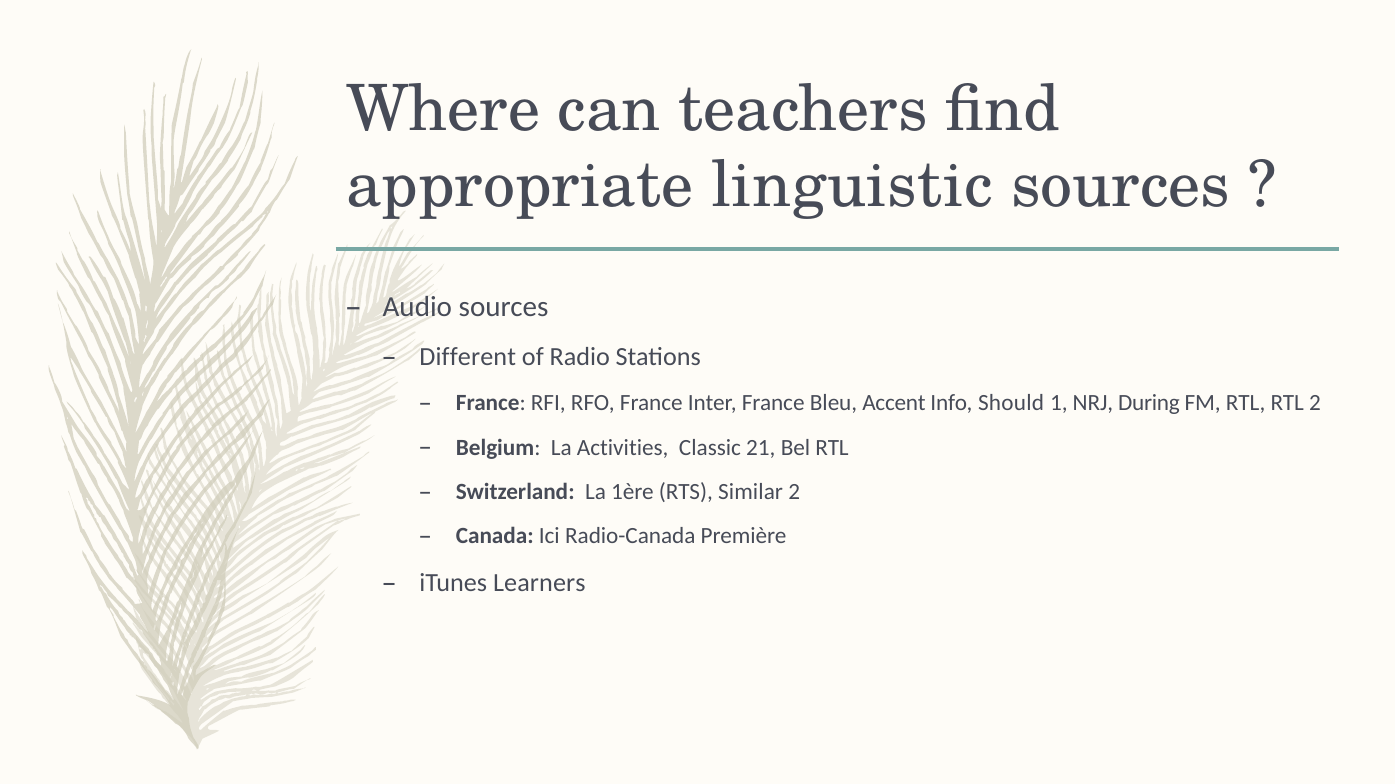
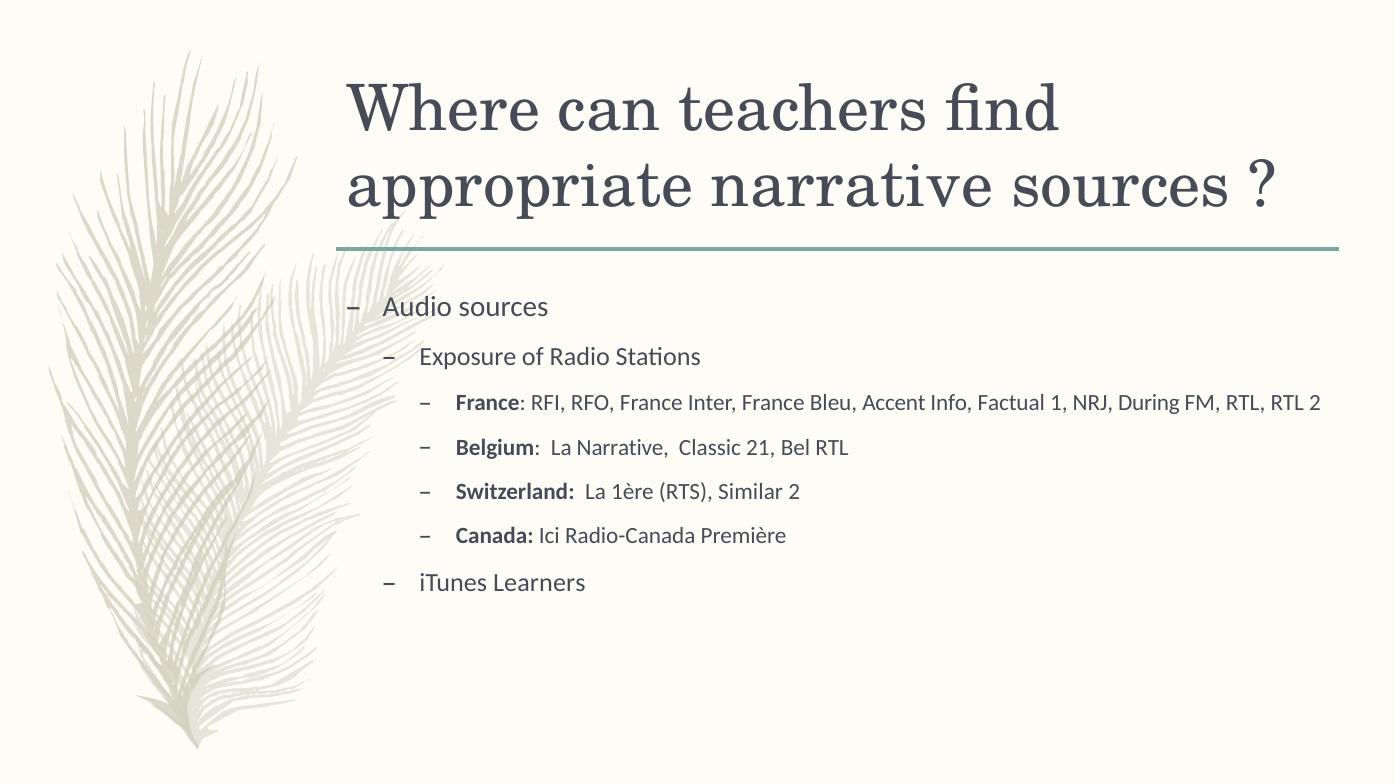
appropriate linguistic: linguistic -> narrative
Different: Different -> Exposure
Should: Should -> Factual
La Activities: Activities -> Narrative
